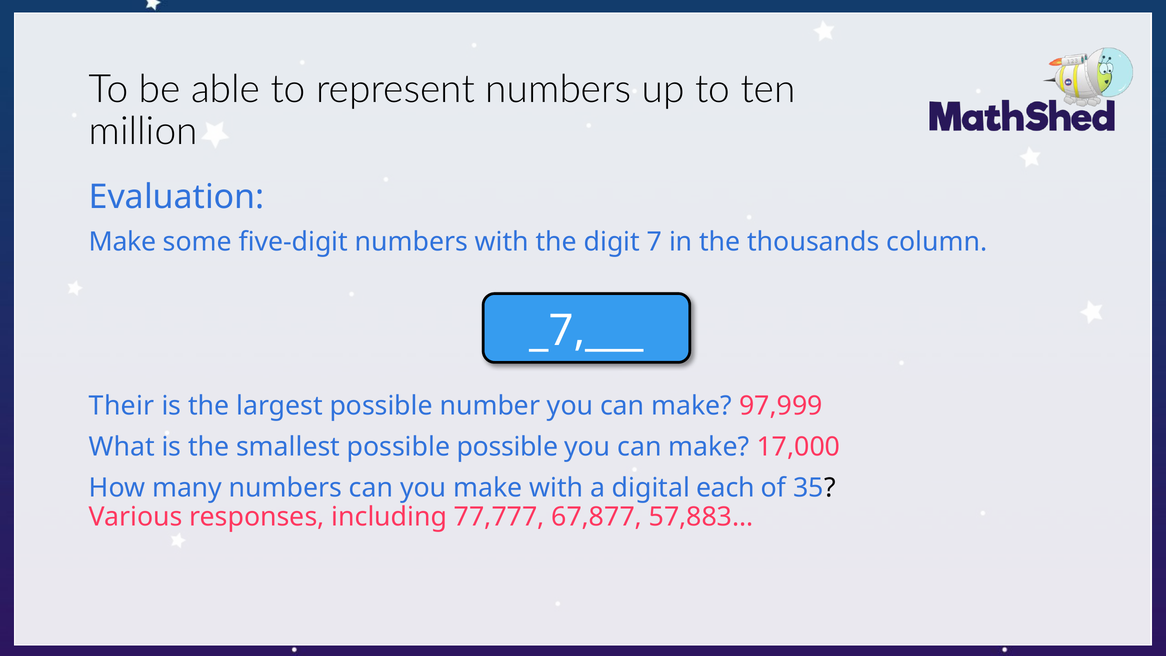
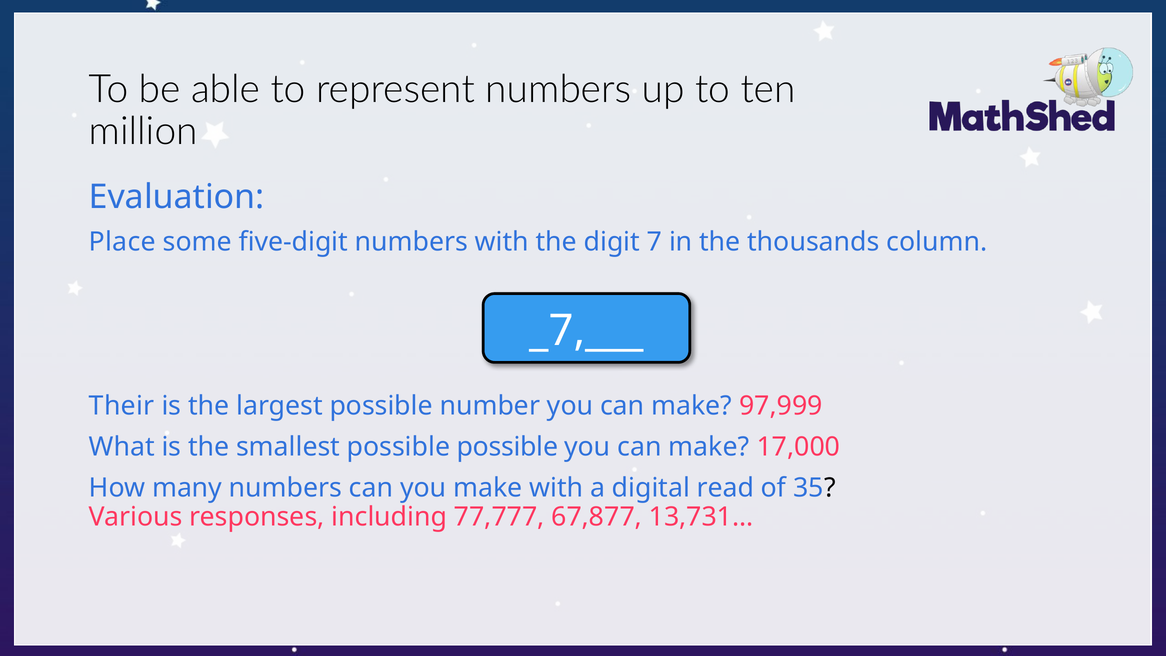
Make at (123, 242): Make -> Place
each: each -> read
57,883…: 57,883… -> 13,731…
